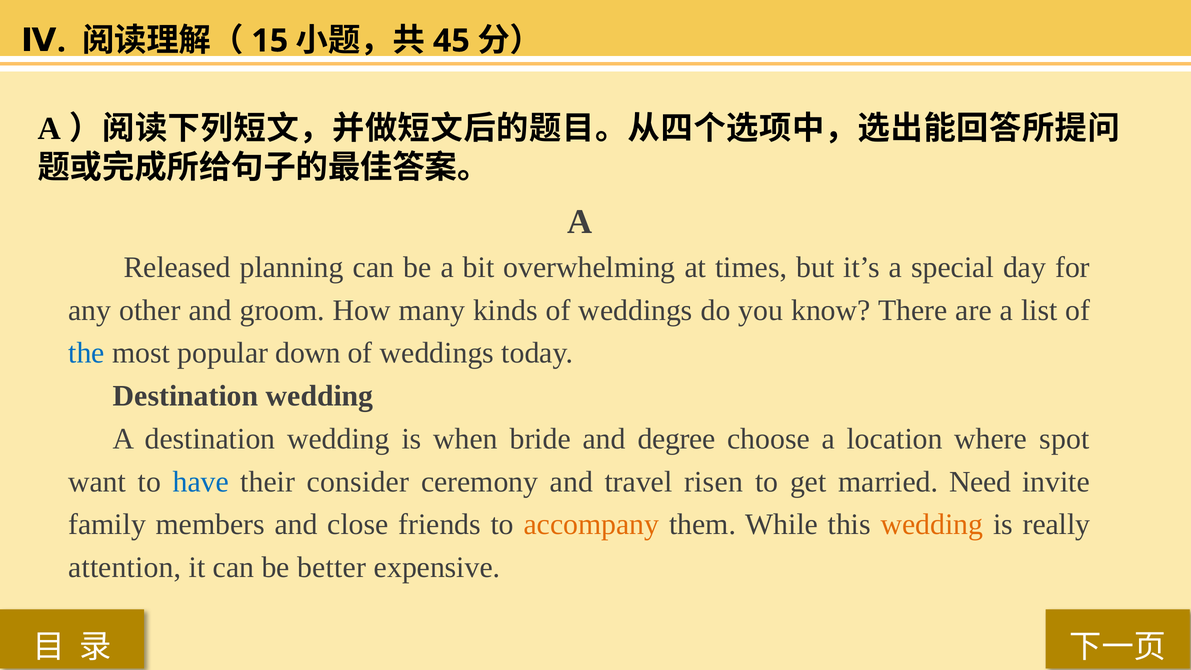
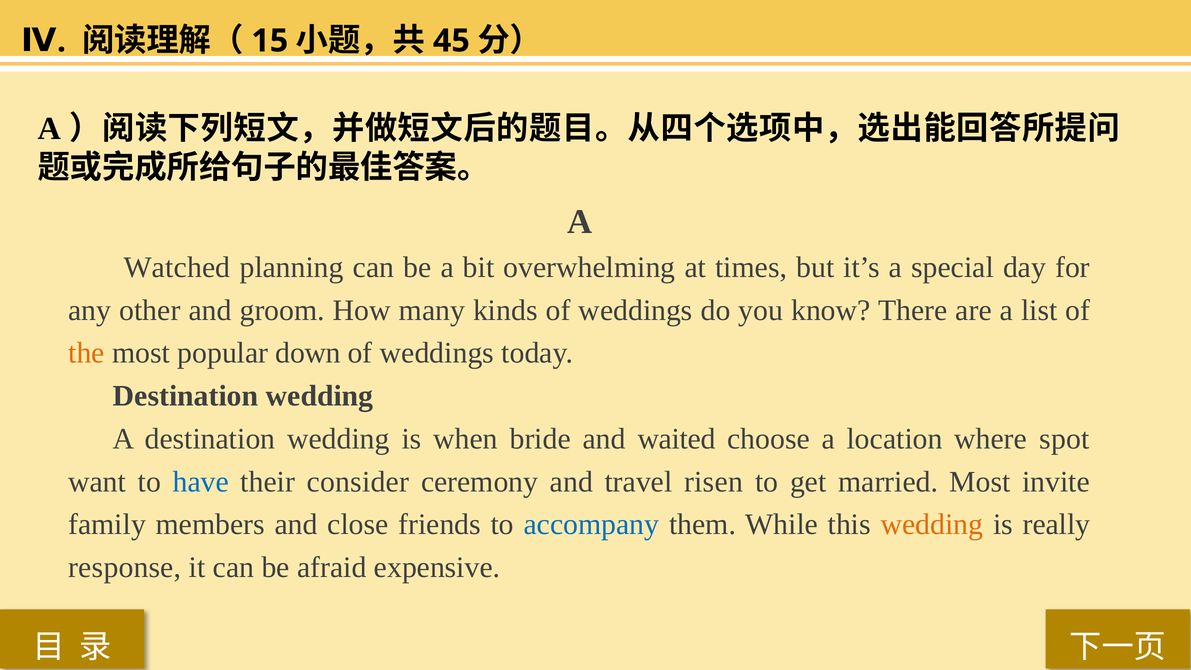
Released: Released -> Watched
the colour: blue -> orange
degree: degree -> waited
married Need: Need -> Most
accompany colour: orange -> blue
attention: attention -> response
better: better -> afraid
